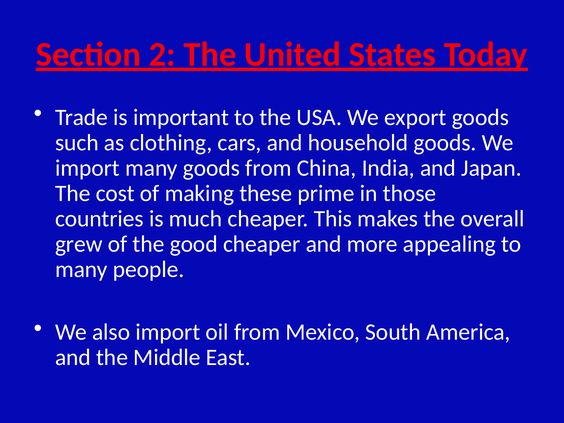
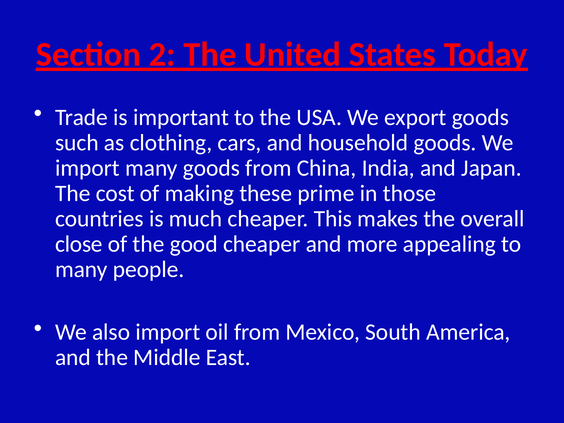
grew: grew -> close
